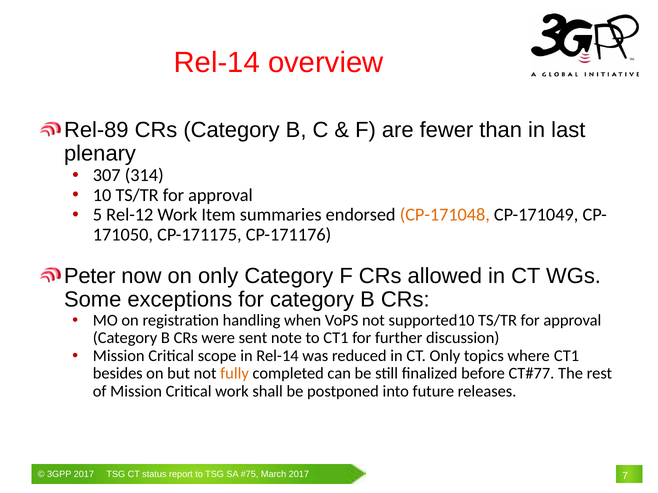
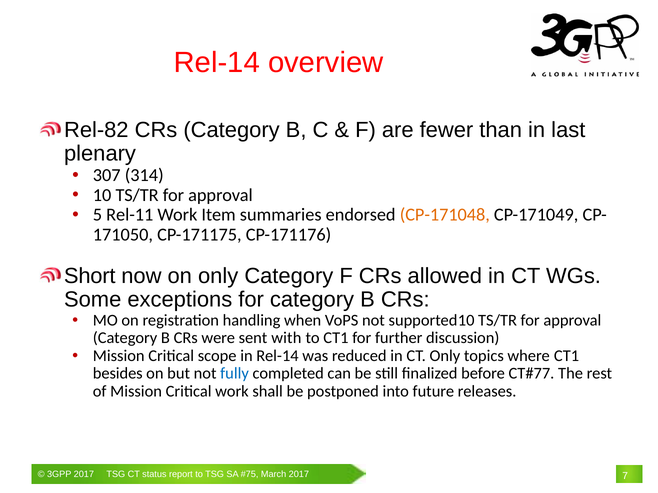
Rel-89: Rel-89 -> Rel-82
Rel-12: Rel-12 -> Rel-11
Peter: Peter -> Short
note: note -> with
fully colour: orange -> blue
